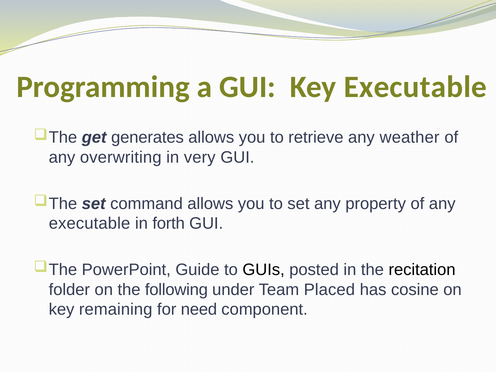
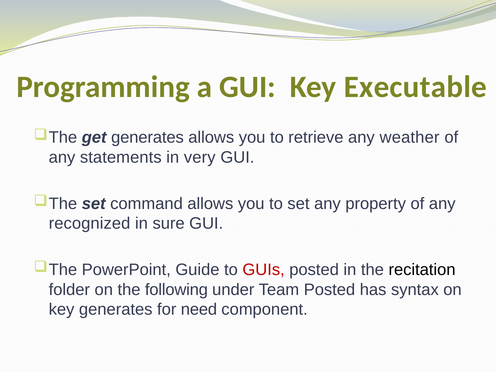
overwriting: overwriting -> statements
executable at (89, 223): executable -> recognized
forth: forth -> sure
GUIs colour: black -> red
Team Placed: Placed -> Posted
cosine: cosine -> syntax
key remaining: remaining -> generates
